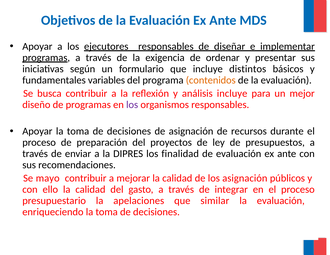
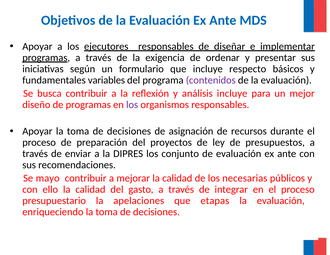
distintos: distintos -> respecto
contenidos colour: orange -> purple
finalidad: finalidad -> conjunto
los asignación: asignación -> necesarias
similar: similar -> etapas
